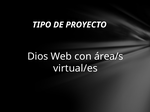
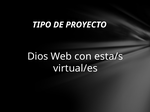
área/s: área/s -> esta/s
